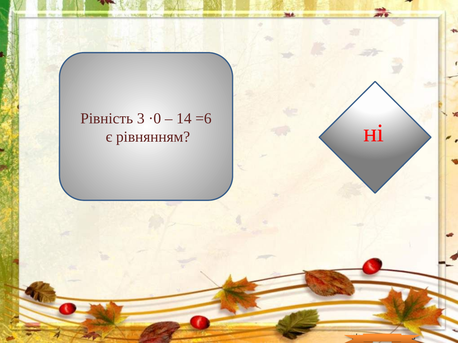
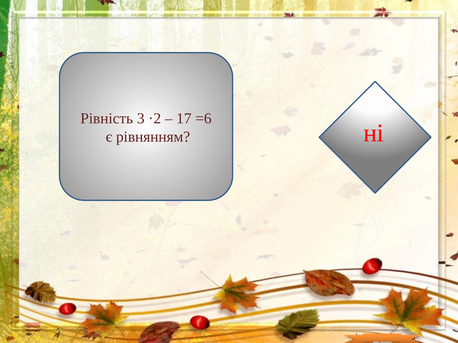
·0: ·0 -> ·2
14: 14 -> 17
